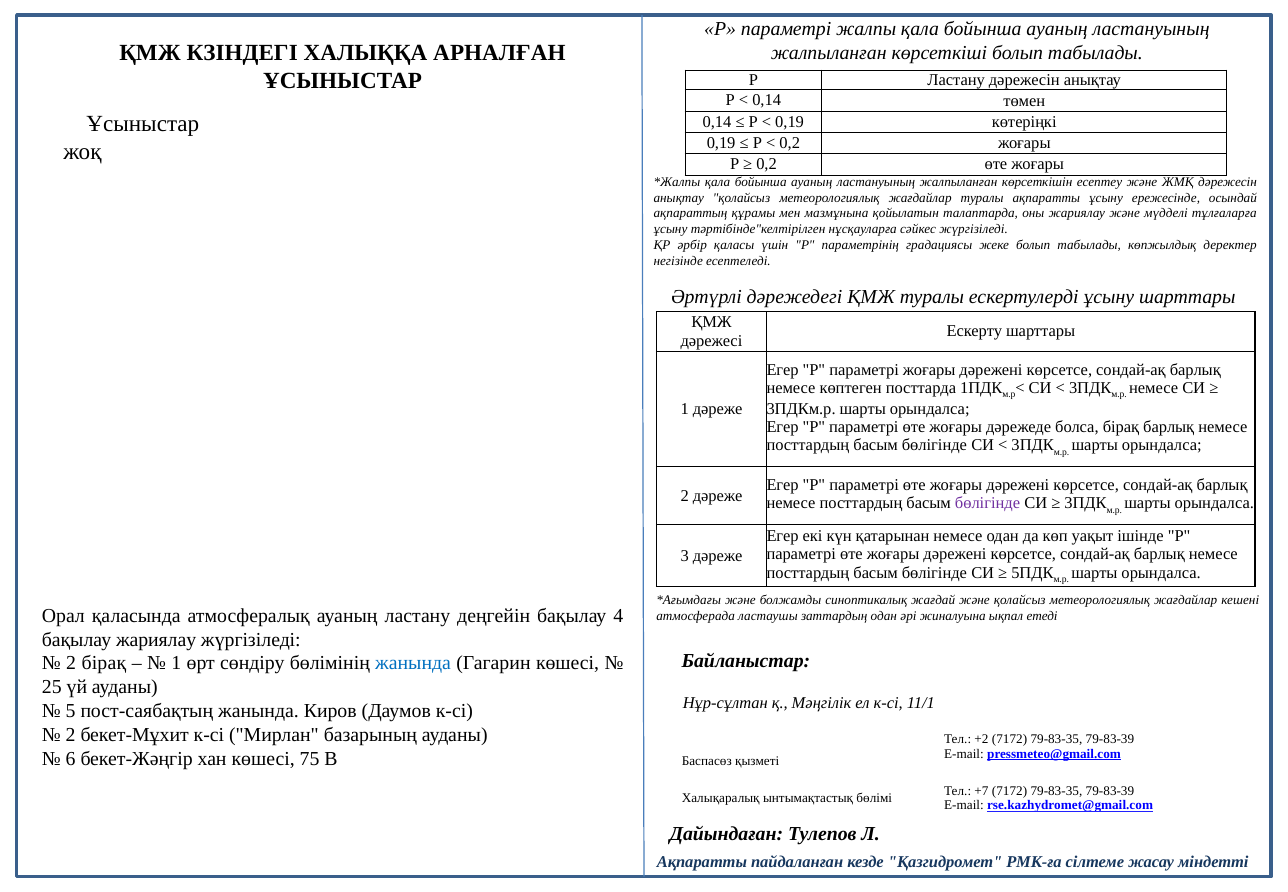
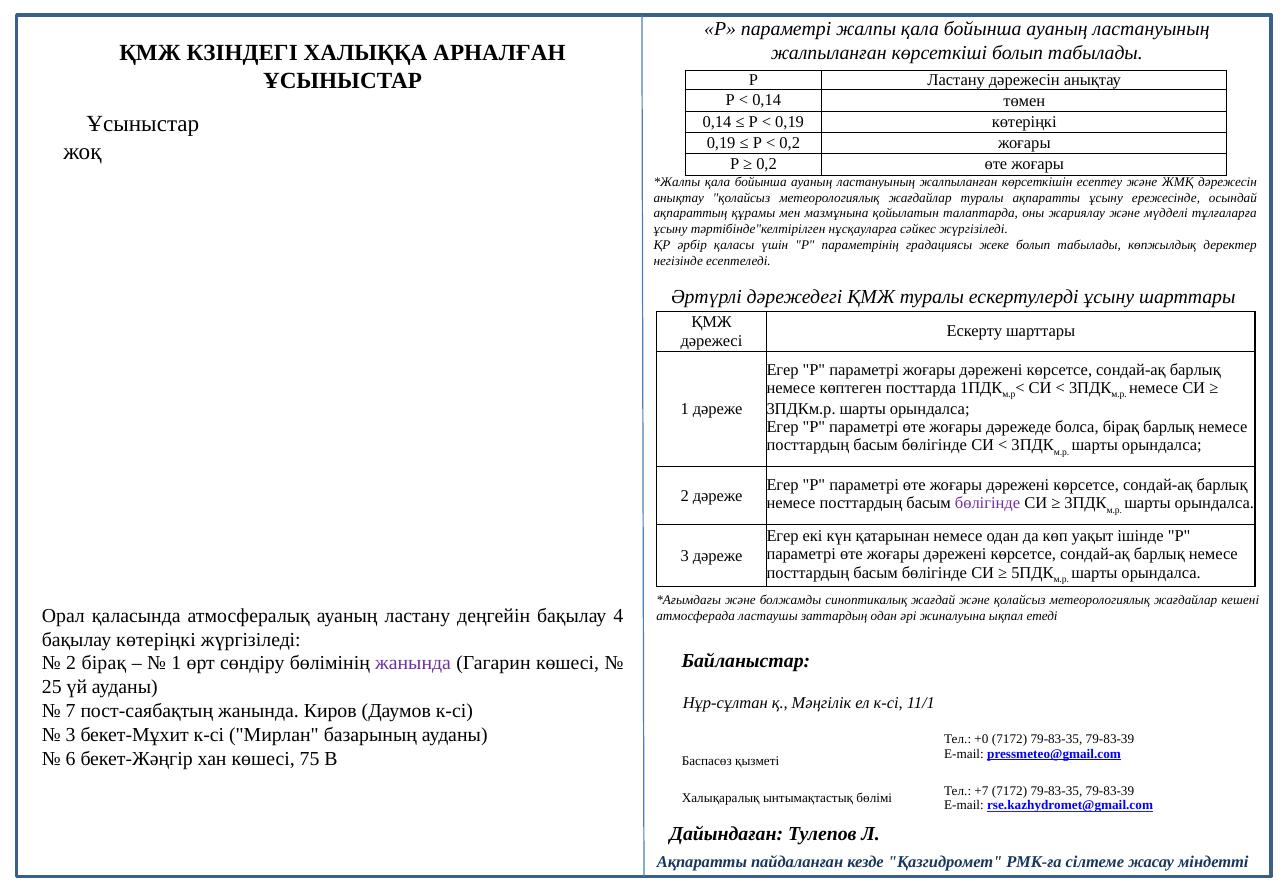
бақылау жариялау: жариялау -> көтеріңкі
жанында at (413, 663) colour: blue -> purple
5: 5 -> 7
2 at (71, 734): 2 -> 3
+2: +2 -> +0
